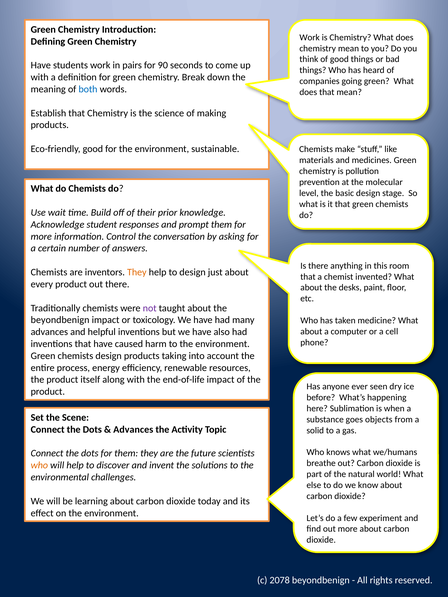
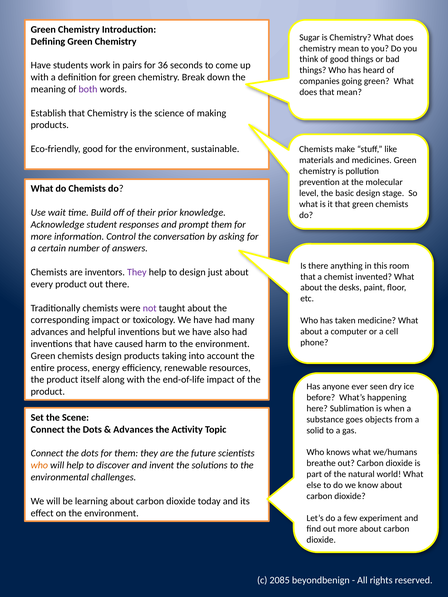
Work at (310, 37): Work -> Sugar
90: 90 -> 36
both colour: blue -> purple
They at (137, 272) colour: orange -> purple
beyondbenign at (60, 320): beyondbenign -> corresponding
2078: 2078 -> 2085
